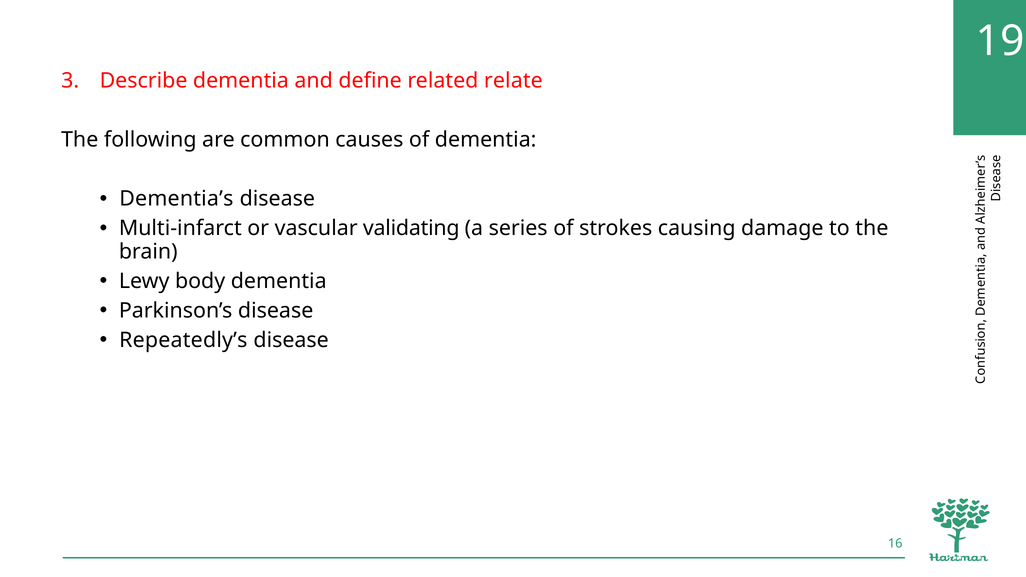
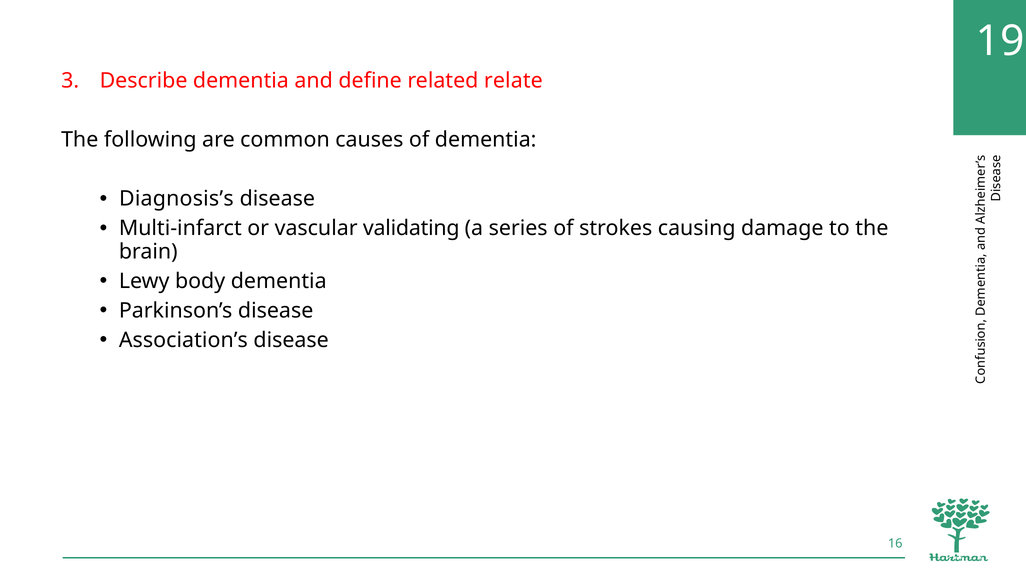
Dementia’s: Dementia’s -> Diagnosis’s
Repeatedly’s: Repeatedly’s -> Association’s
